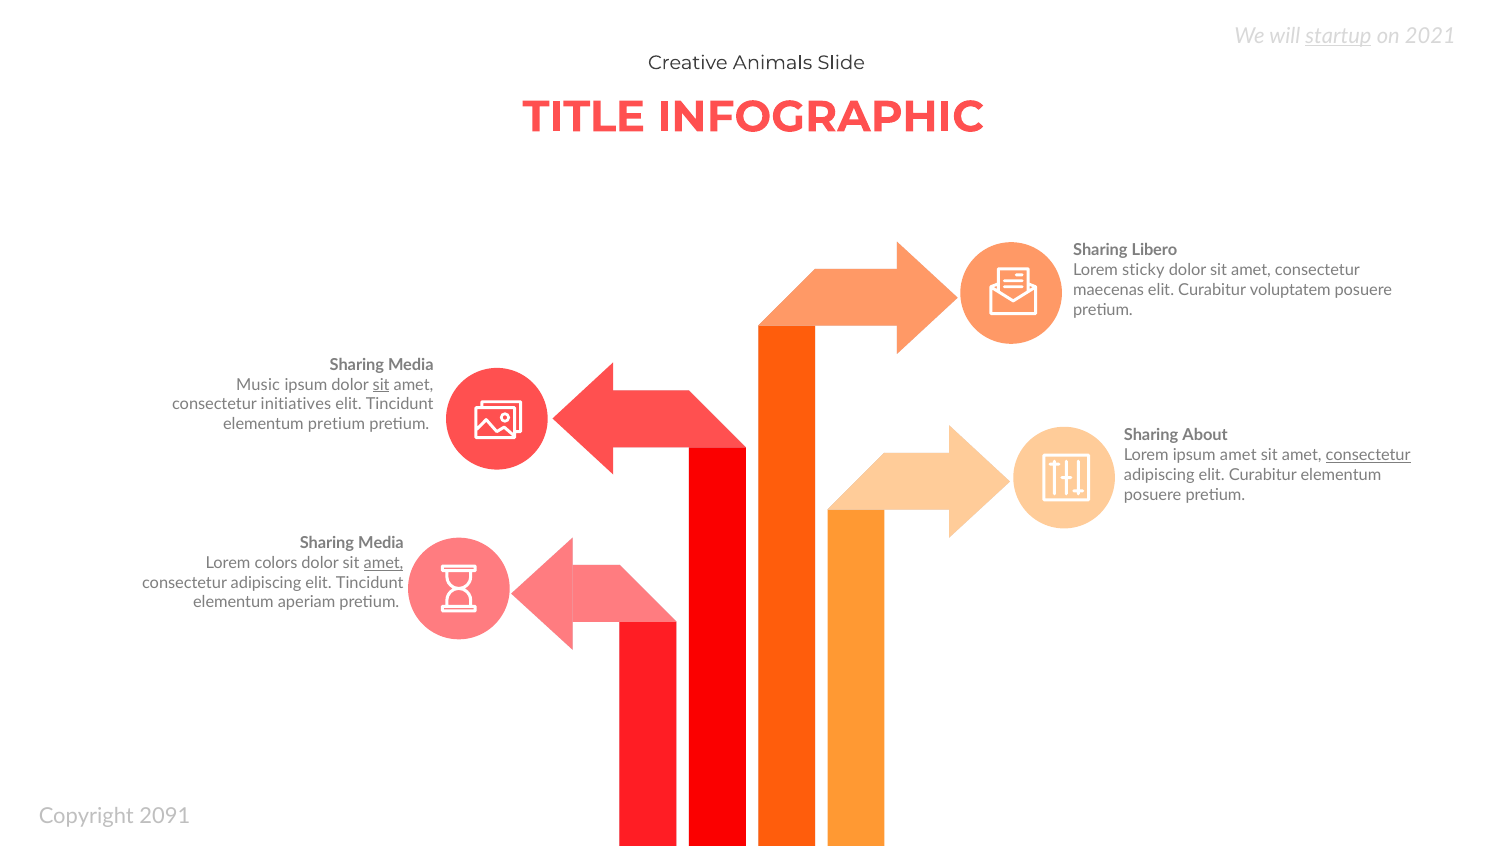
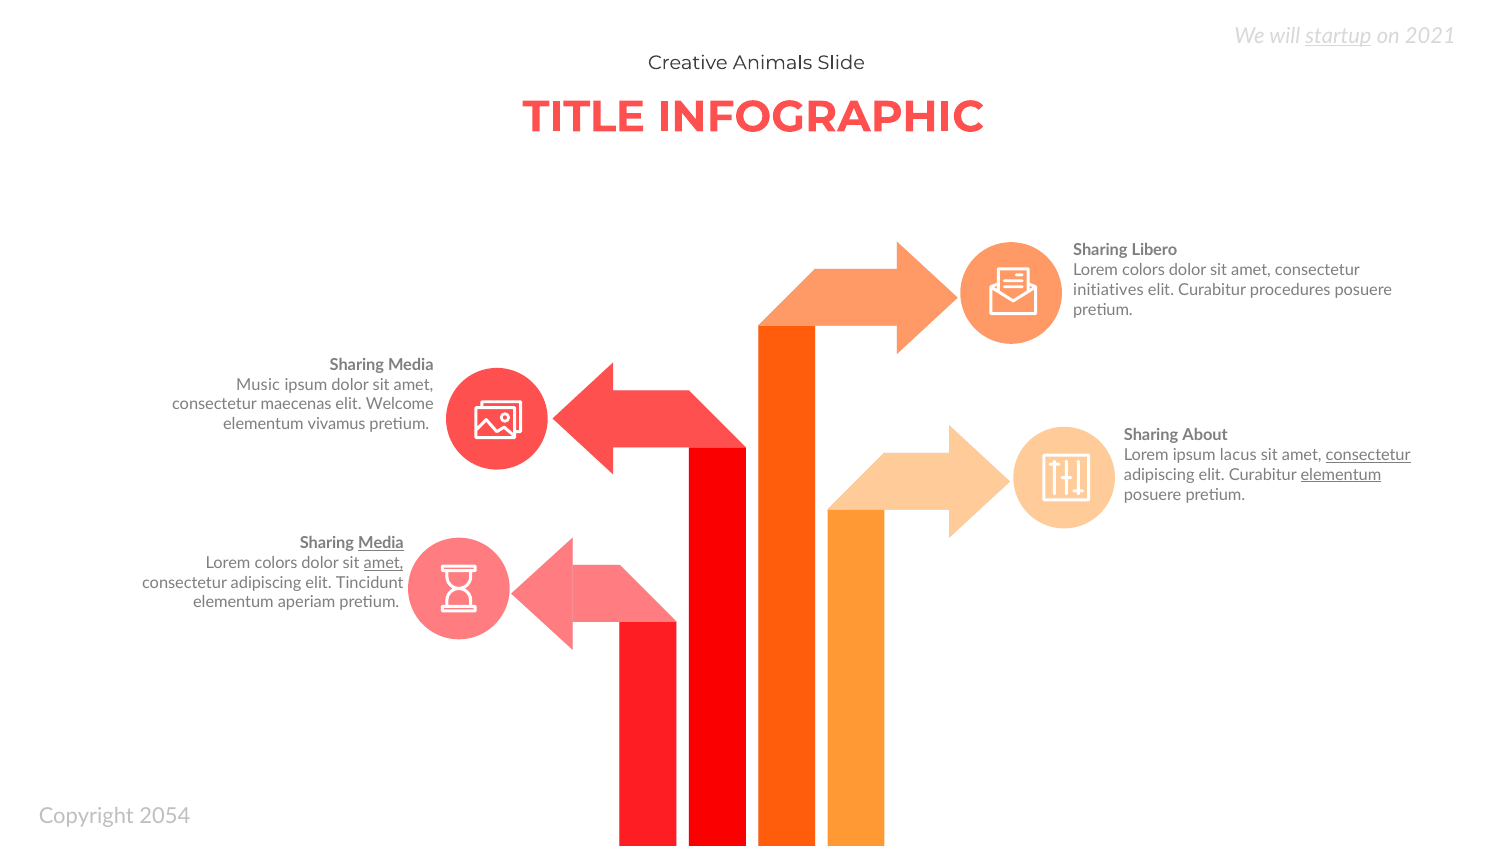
sticky at (1143, 270): sticky -> colors
maecenas: maecenas -> initiatives
voluptatem: voluptatem -> procedures
sit at (381, 385) underline: present -> none
initiatives: initiatives -> maecenas
Tincidunt at (400, 405): Tincidunt -> Welcome
elementum pretium: pretium -> vivamus
ipsum amet: amet -> lacus
elementum at (1341, 475) underline: none -> present
Media at (381, 543) underline: none -> present
2091: 2091 -> 2054
